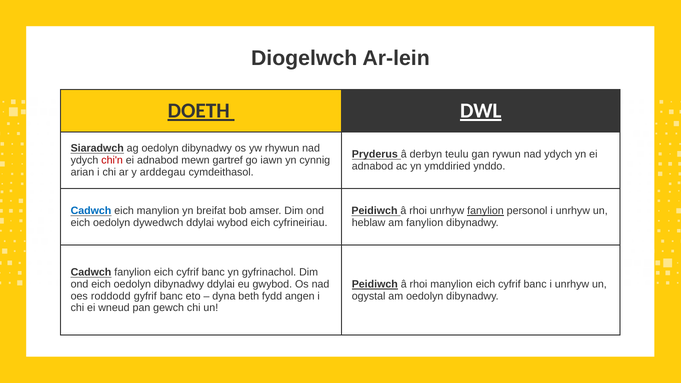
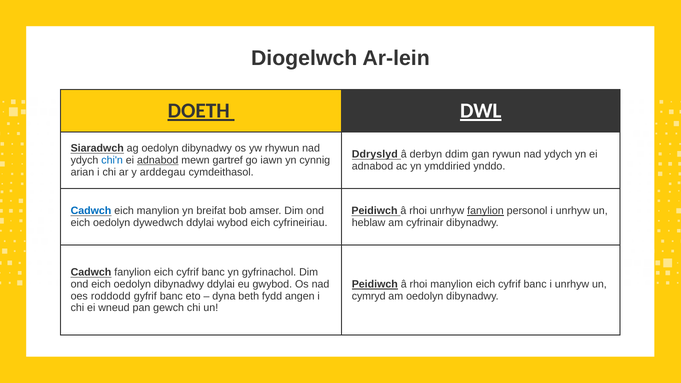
Pryderus: Pryderus -> Ddryslyd
teulu: teulu -> ddim
chi'n colour: red -> blue
adnabod at (158, 160) underline: none -> present
am fanylion: fanylion -> cyfrinair
ogystal: ogystal -> cymryd
